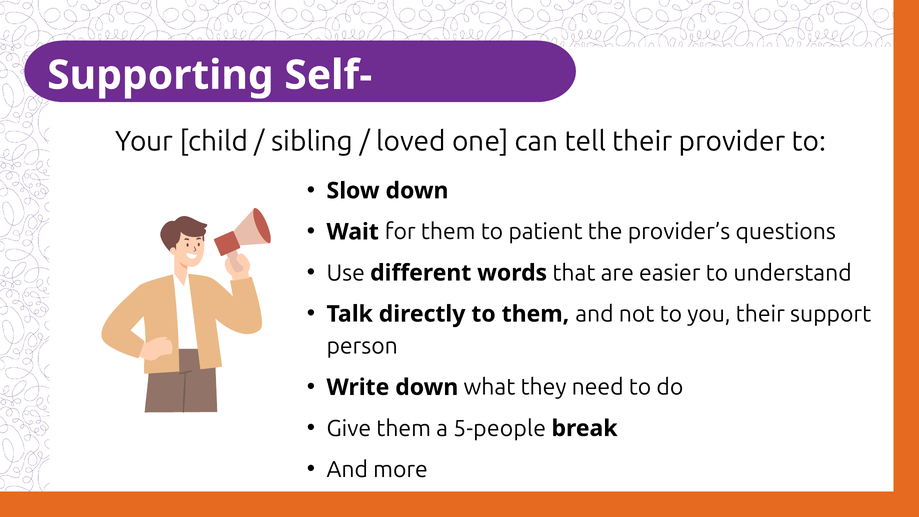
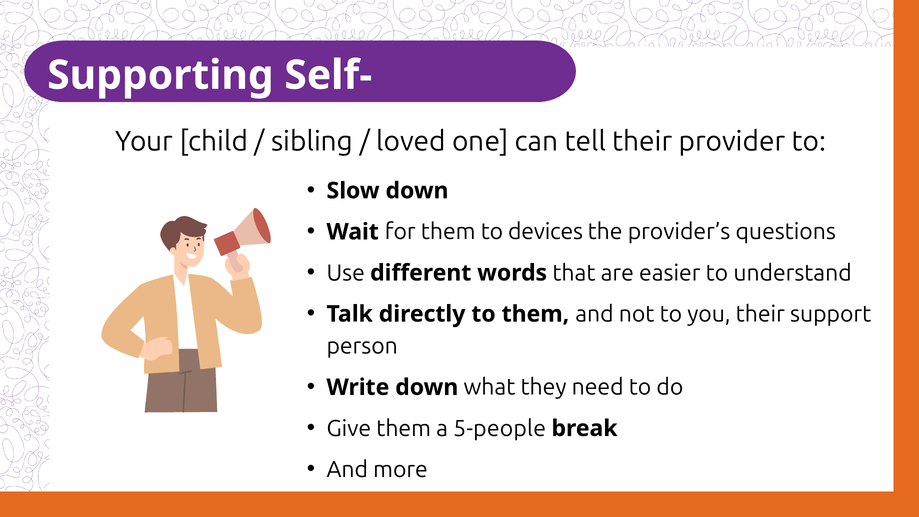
patient: patient -> devices
